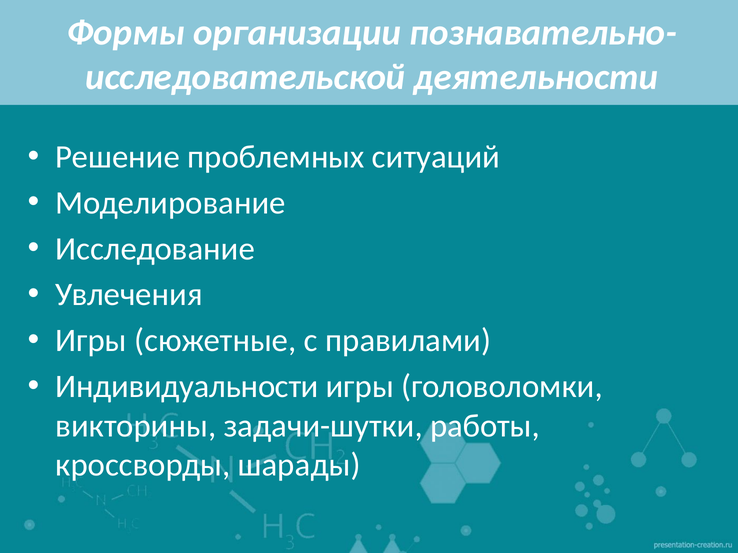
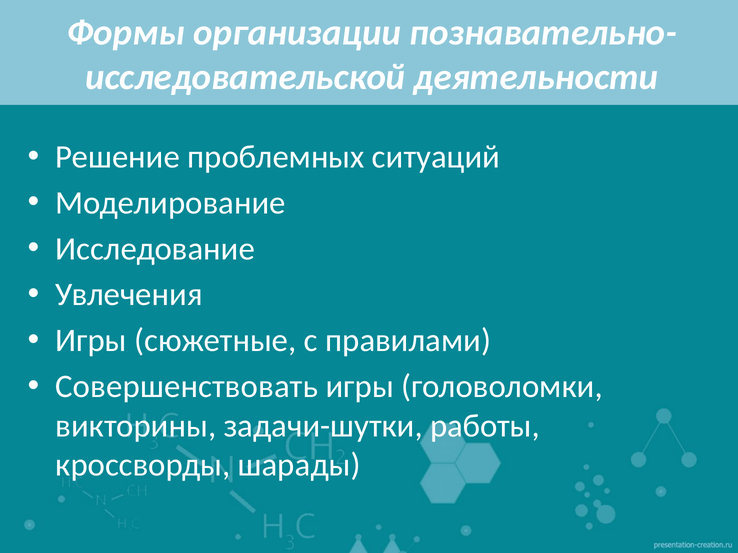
Индивидуальности: Индивидуальности -> Совершенствовать
